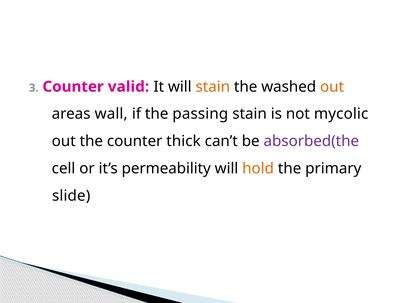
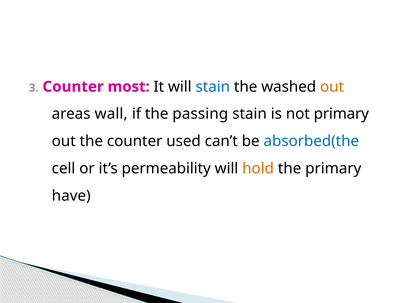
valid: valid -> most
stain at (213, 87) colour: orange -> blue
not mycolic: mycolic -> primary
thick: thick -> used
absorbed(the colour: purple -> blue
slide: slide -> have
